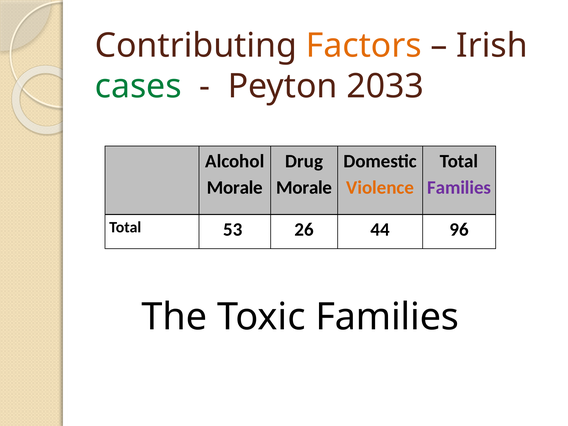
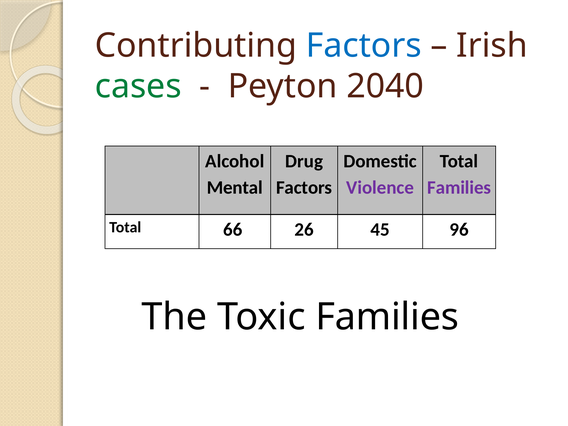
Factors at (364, 46) colour: orange -> blue
2033: 2033 -> 2040
Morale at (235, 188): Morale -> Mental
Morale at (304, 188): Morale -> Factors
Violence colour: orange -> purple
53: 53 -> 66
44: 44 -> 45
